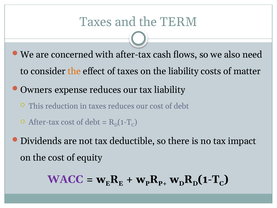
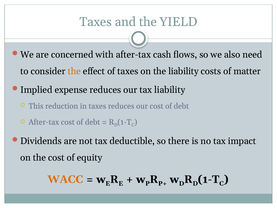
TERM: TERM -> YIELD
Owners: Owners -> Implied
WACC colour: purple -> orange
